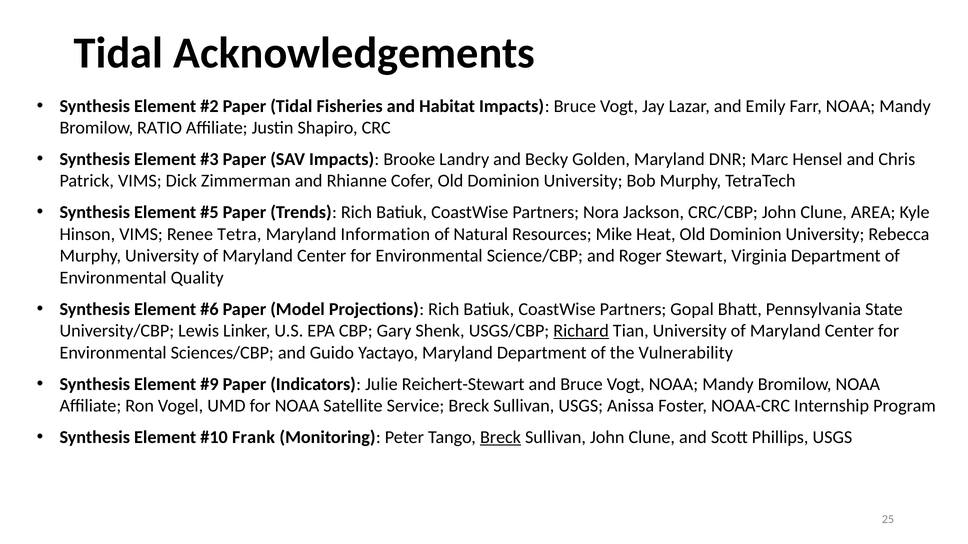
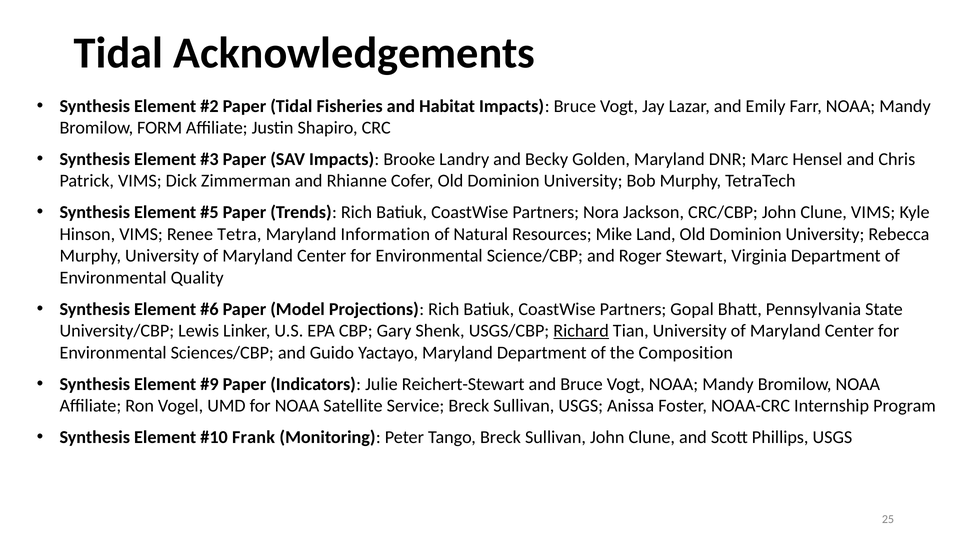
RATIO: RATIO -> FORM
Clune AREA: AREA -> VIMS
Heat: Heat -> Land
Vulnerability: Vulnerability -> Composition
Breck at (500, 438) underline: present -> none
